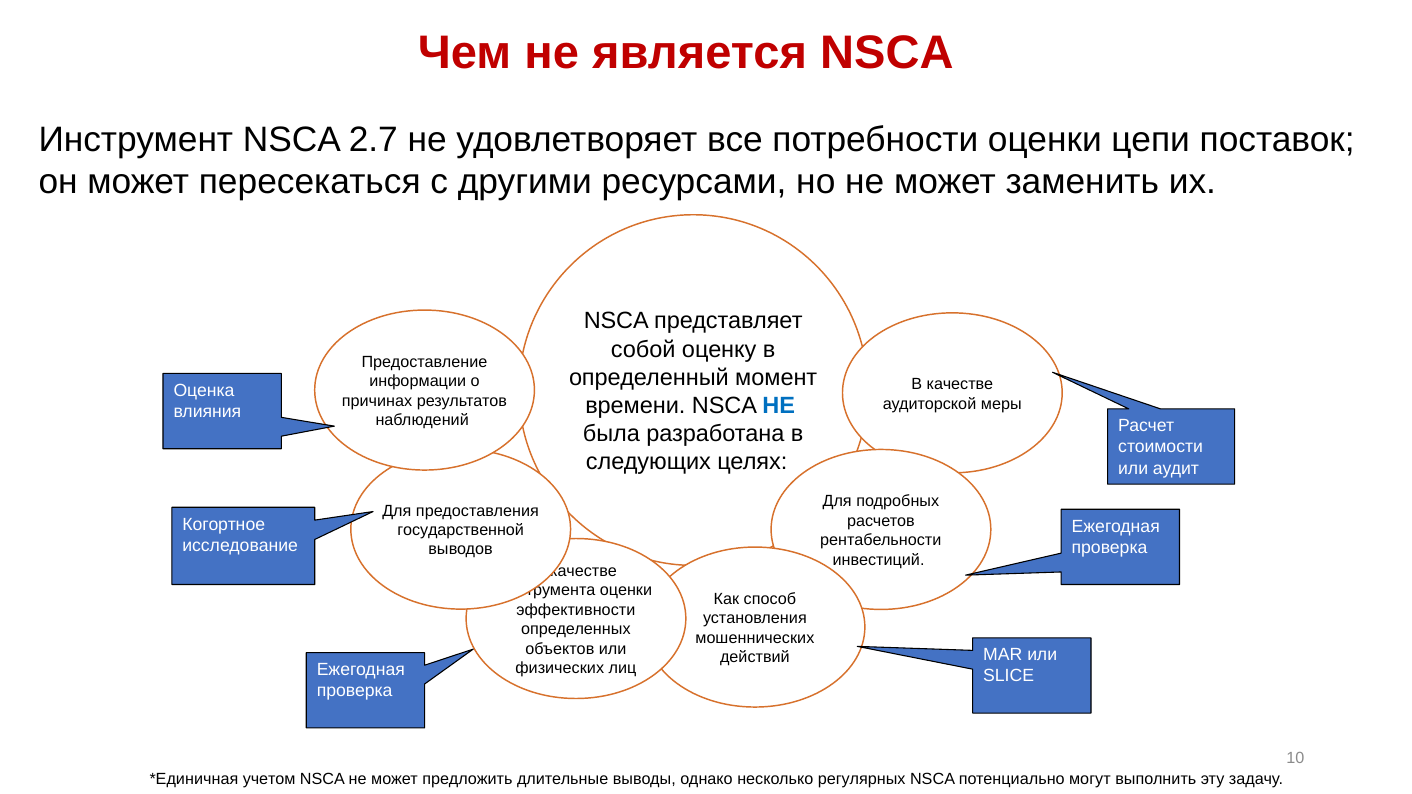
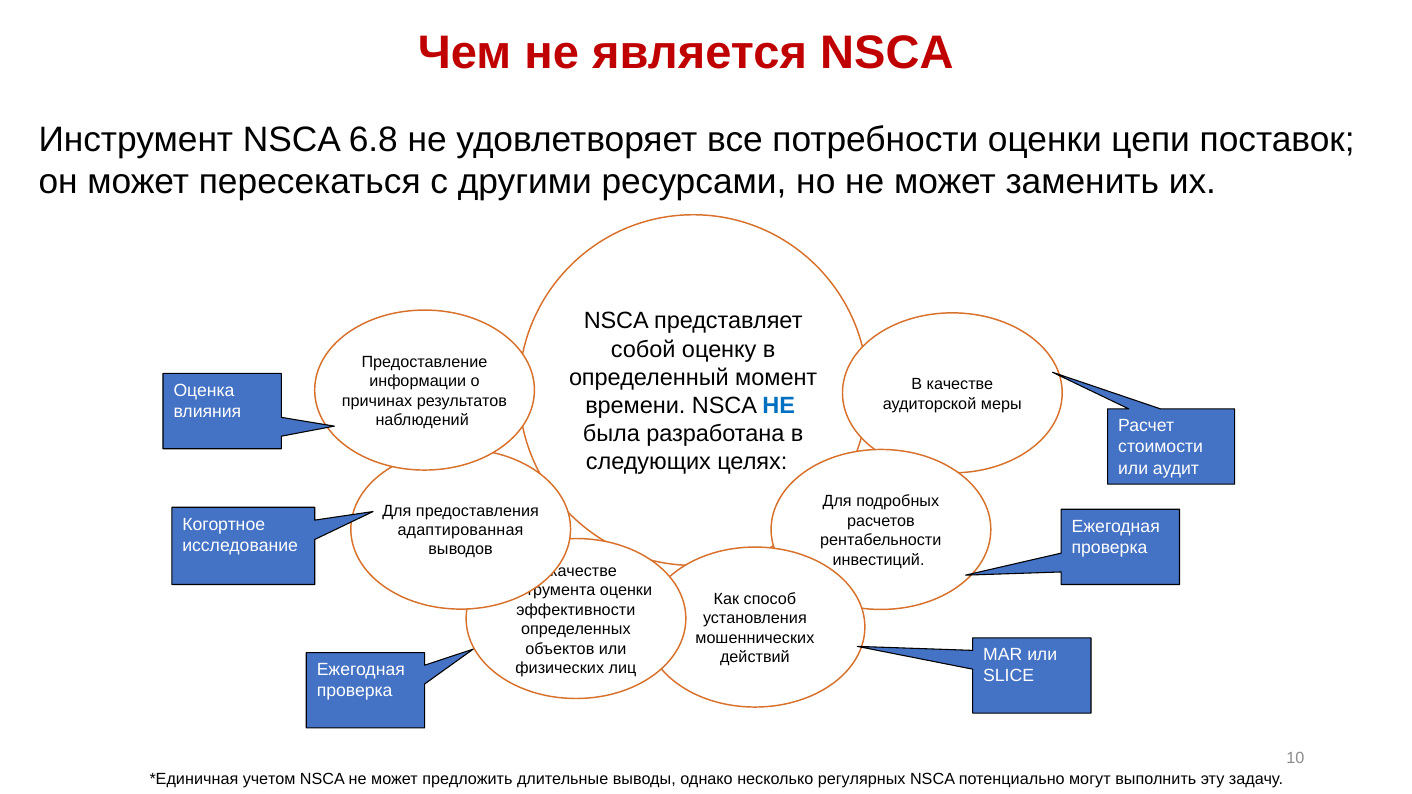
2.7: 2.7 -> 6.8
государственной: государственной -> адаптированная
